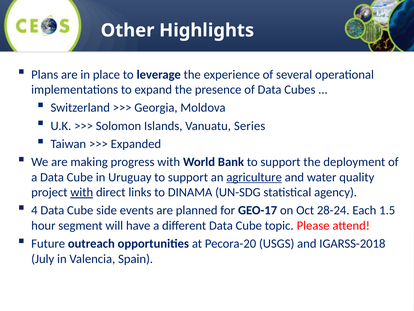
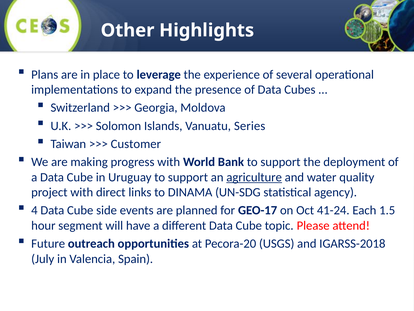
Expanded: Expanded -> Customer
with at (82, 192) underline: present -> none
28-24: 28-24 -> 41-24
